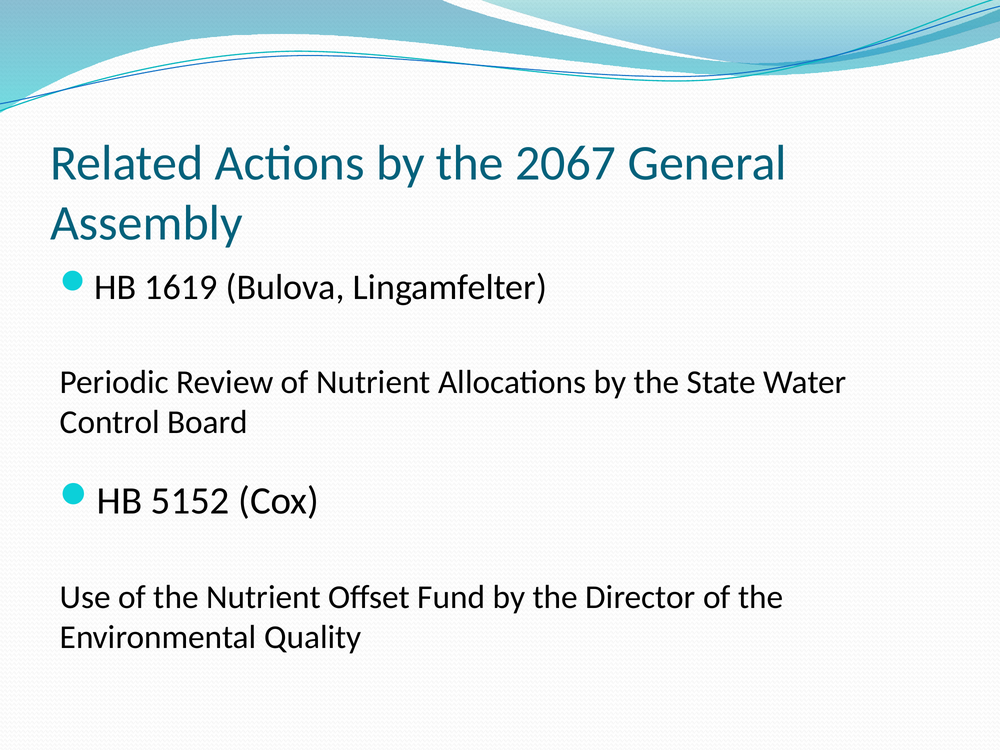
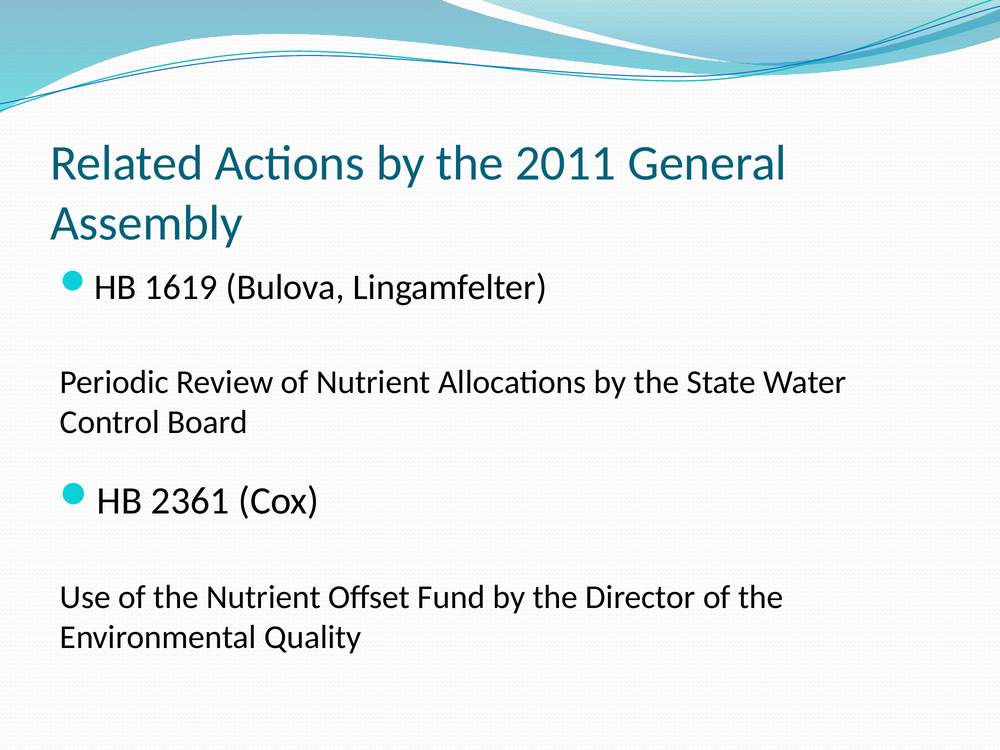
2067: 2067 -> 2011
5152: 5152 -> 2361
